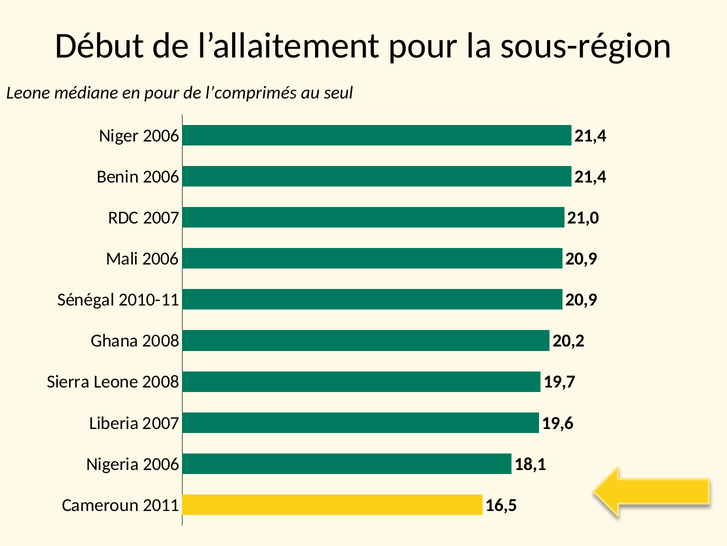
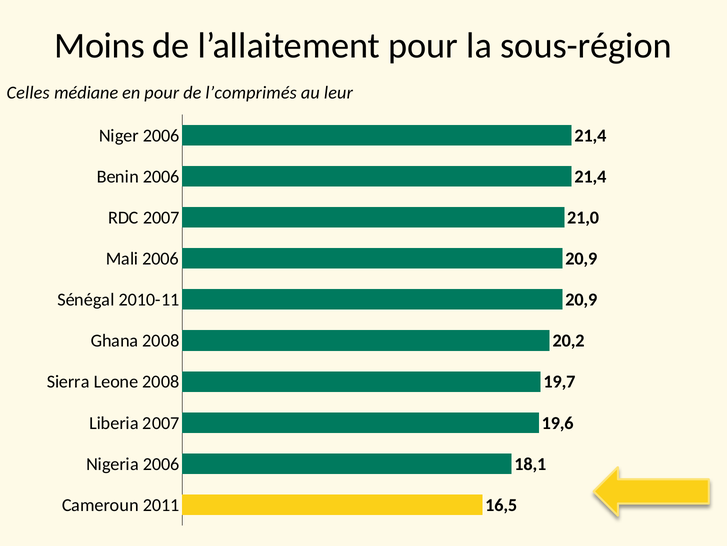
Début: Début -> Moins
Leone at (28, 92): Leone -> Celles
seul: seul -> leur
